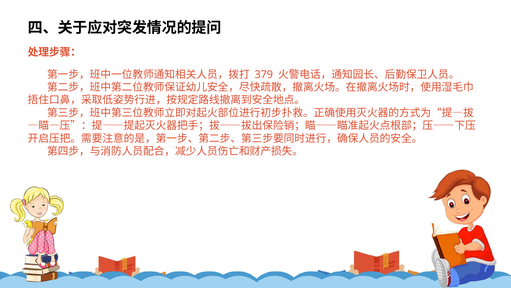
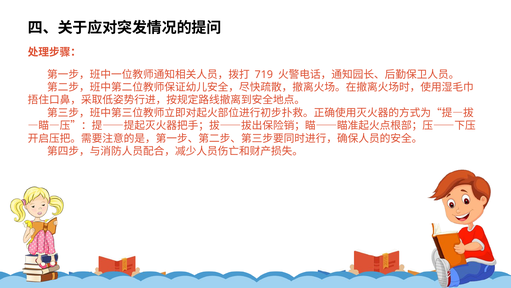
379: 379 -> 719
